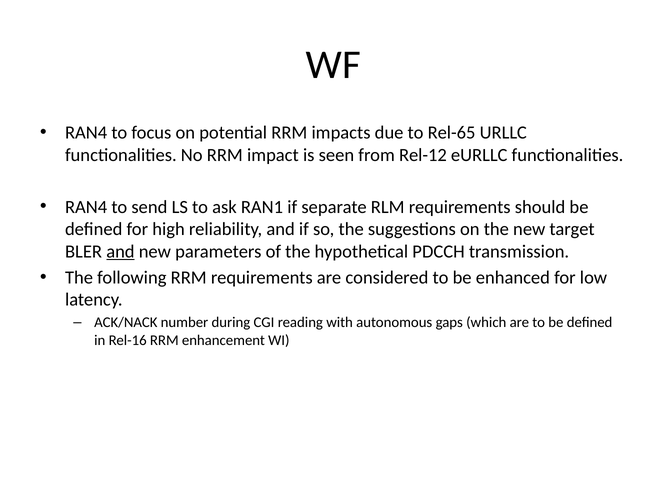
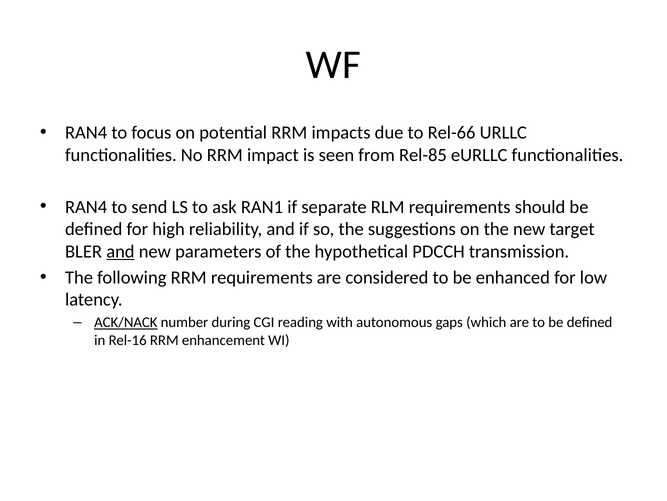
Rel-65: Rel-65 -> Rel-66
Rel-12: Rel-12 -> Rel-85
ACK/NACK underline: none -> present
